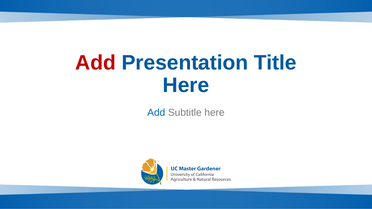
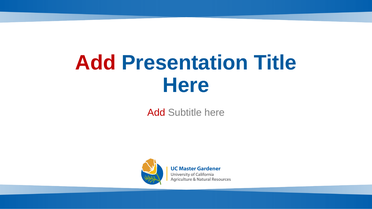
Add at (156, 113) colour: blue -> red
